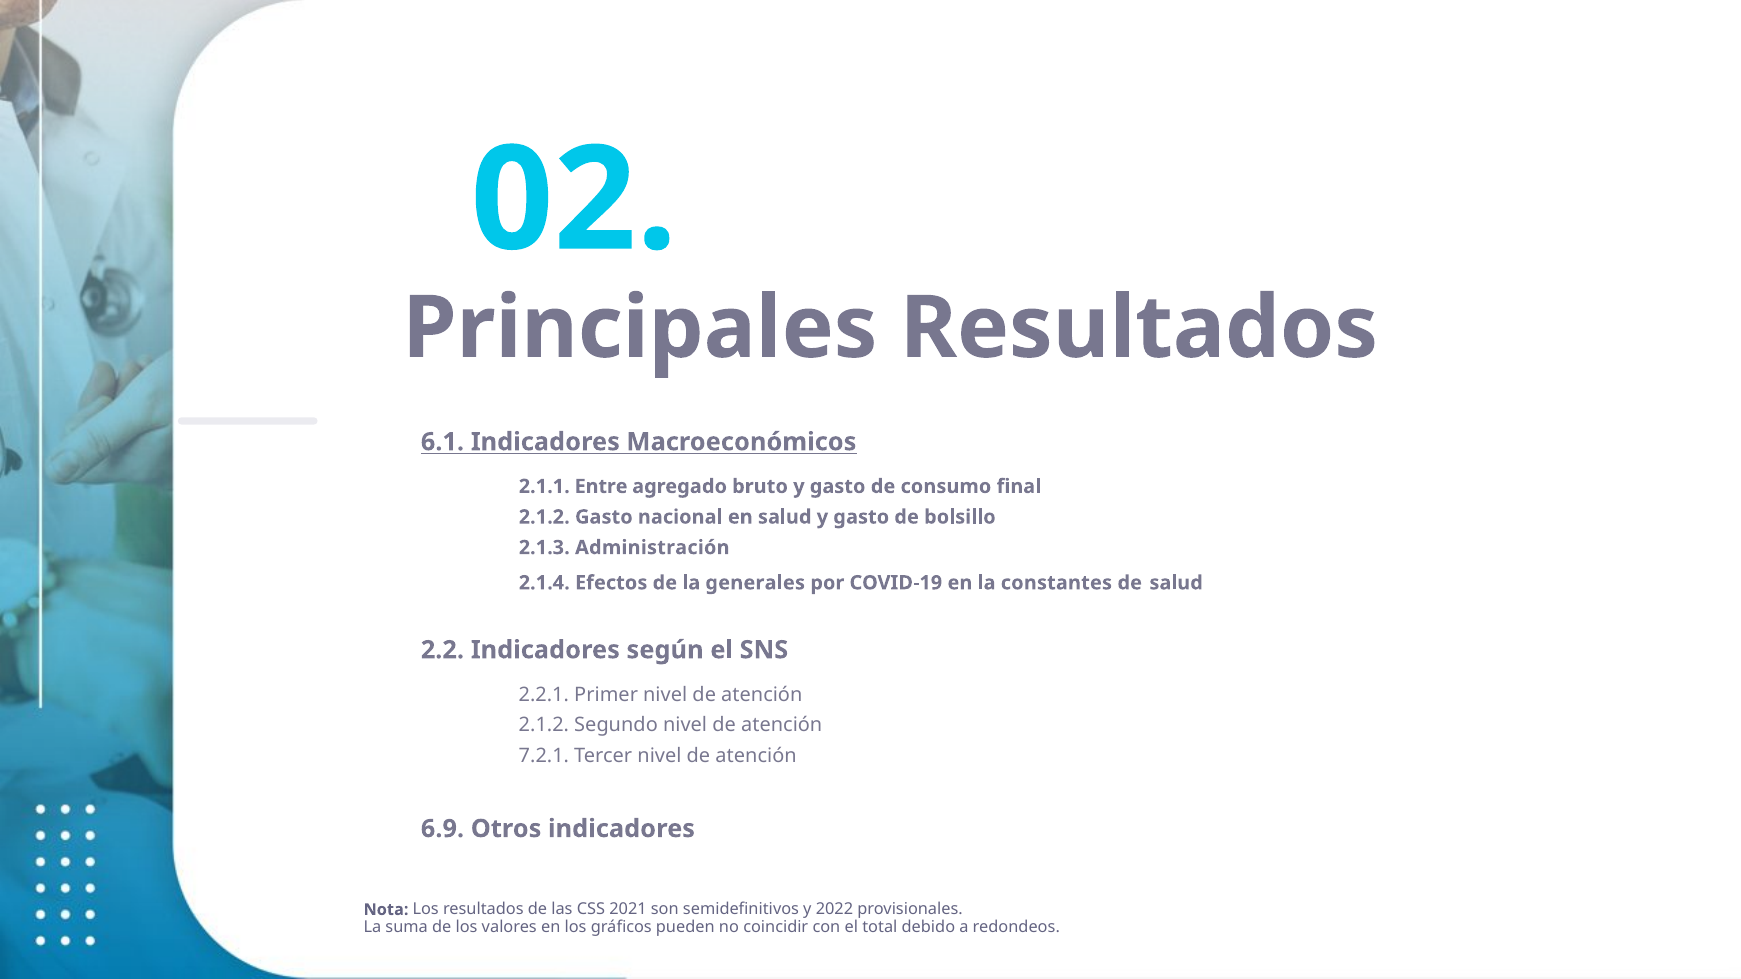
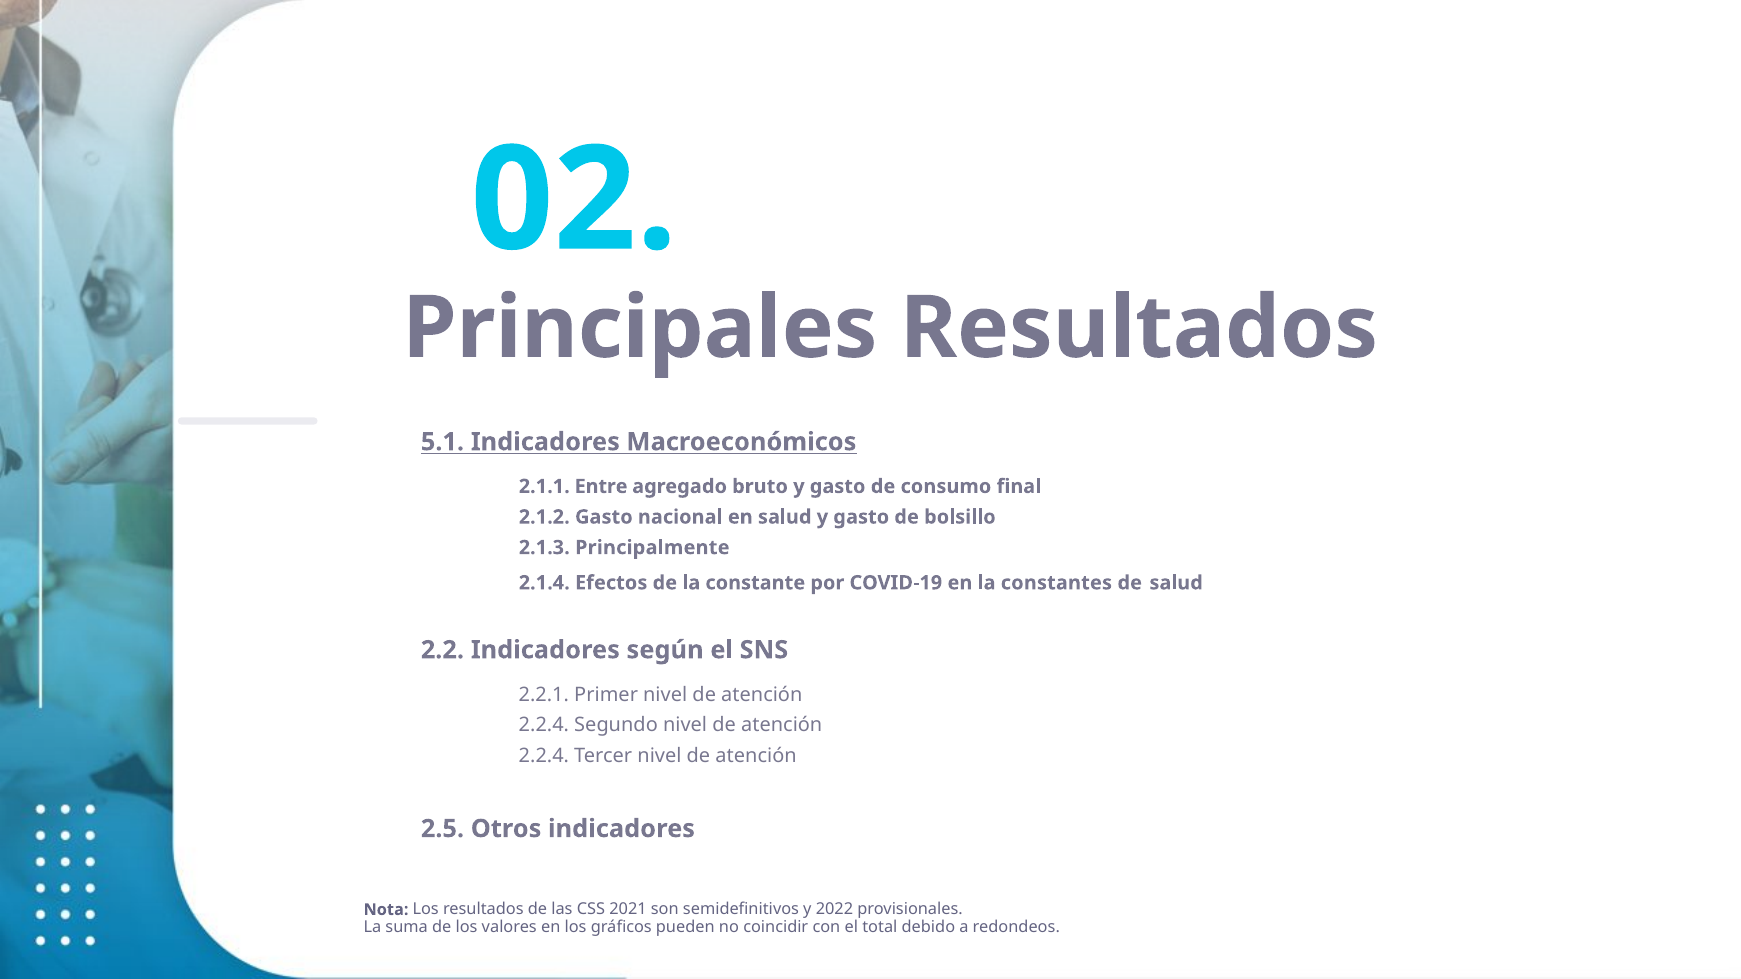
6.1: 6.1 -> 5.1
Administración: Administración -> Principalmente
generales: generales -> constante
2.1.2 at (544, 725): 2.1.2 -> 2.2.4
7.2.1 at (544, 756): 7.2.1 -> 2.2.4
6.9: 6.9 -> 2.5
